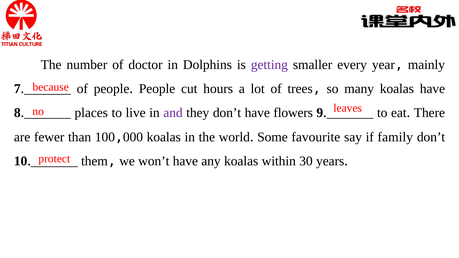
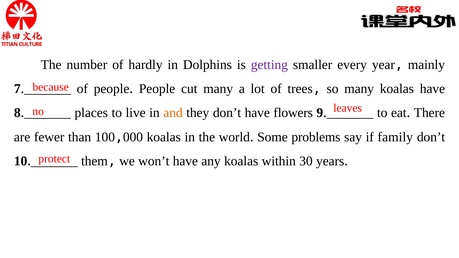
doctor: doctor -> hardly
cut hours: hours -> many
and colour: purple -> orange
favourite: favourite -> problems
